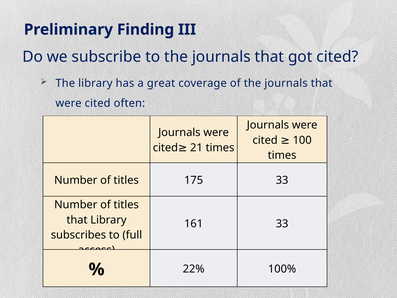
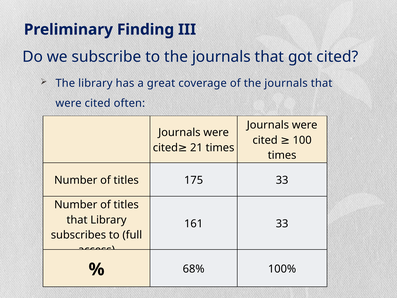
22%: 22% -> 68%
